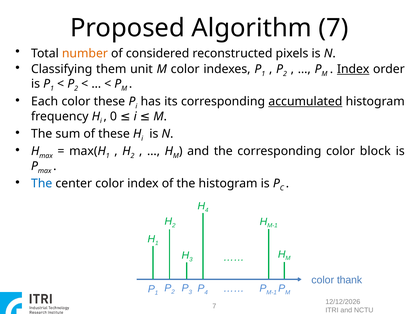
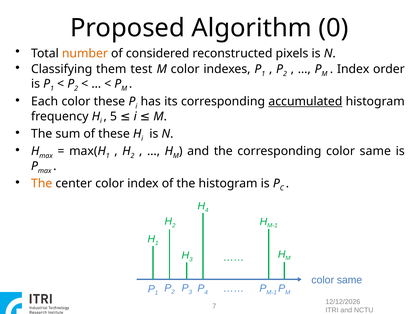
Algorithm 7: 7 -> 0
unit: unit -> test
Index at (353, 69) underline: present -> none
0: 0 -> 5
corresponding color block: block -> same
The at (42, 184) colour: blue -> orange
thank at (350, 280): thank -> same
